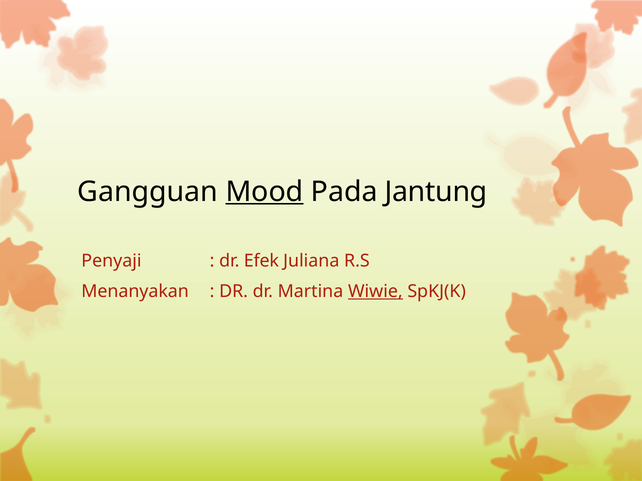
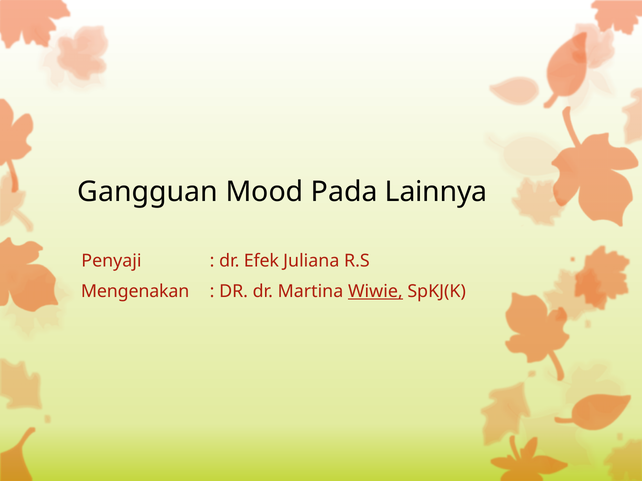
Mood underline: present -> none
Jantung: Jantung -> Lainnya
Menanyakan: Menanyakan -> Mengenakan
